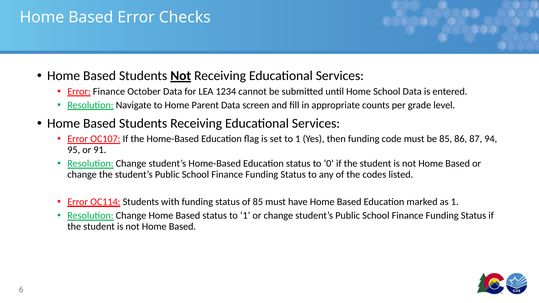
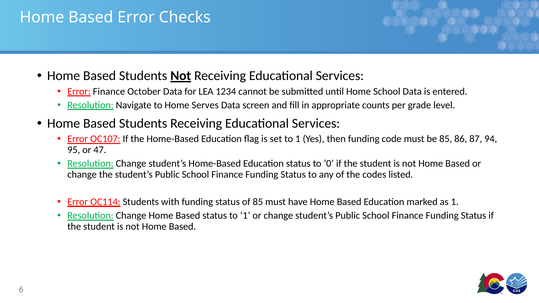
Parent: Parent -> Serves
91: 91 -> 47
